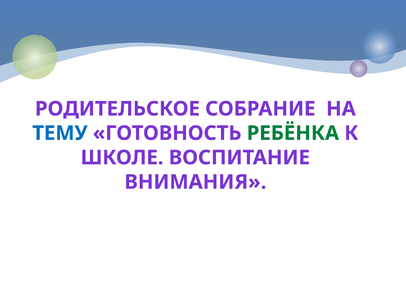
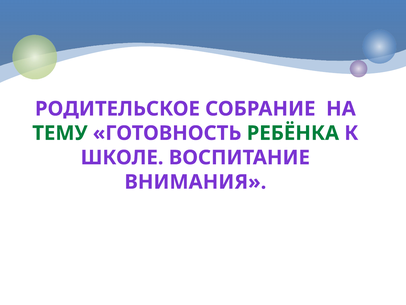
ТЕМУ colour: blue -> green
